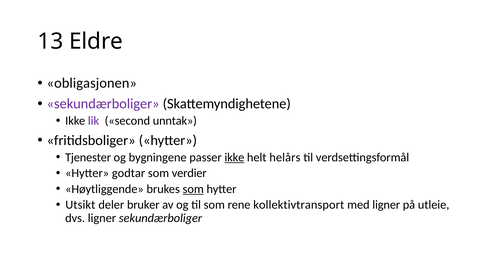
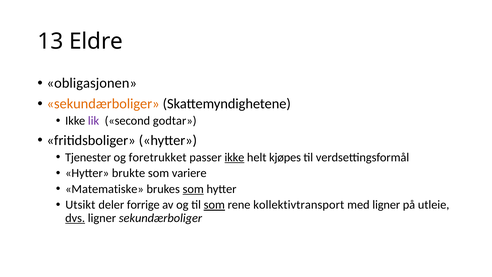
sekundærboliger at (103, 104) colour: purple -> orange
unntak: unntak -> godtar
bygningene: bygningene -> foretrukket
helårs: helårs -> kjøpes
godtar: godtar -> brukte
verdier: verdier -> variere
Høytliggende: Høytliggende -> Matematiske
bruker: bruker -> forrige
som at (214, 205) underline: none -> present
dvs underline: none -> present
